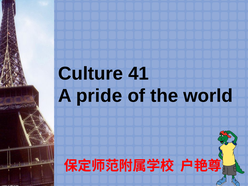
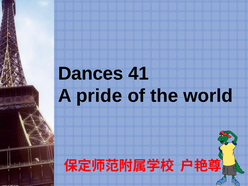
Culture: Culture -> Dances
